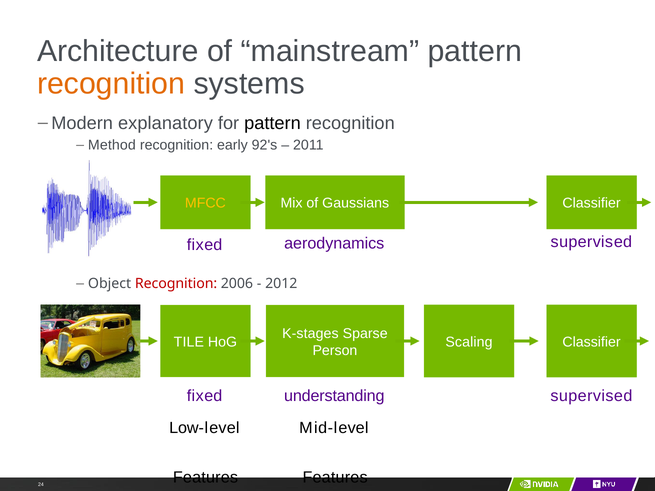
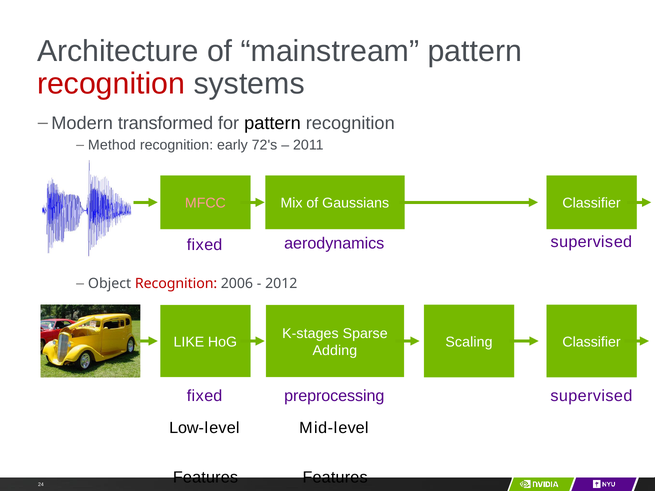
recognition at (111, 84) colour: orange -> red
explanatory: explanatory -> transformed
92's: 92's -> 72's
MFCC colour: yellow -> pink
TILE: TILE -> LIKE
Person: Person -> Adding
understanding: understanding -> preprocessing
